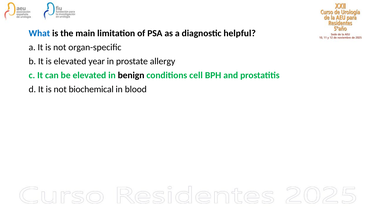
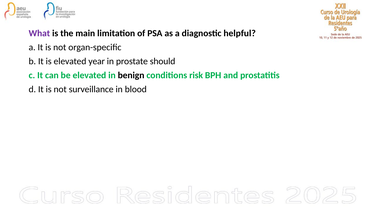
What colour: blue -> purple
allergy: allergy -> should
cell: cell -> risk
biochemical: biochemical -> surveillance
